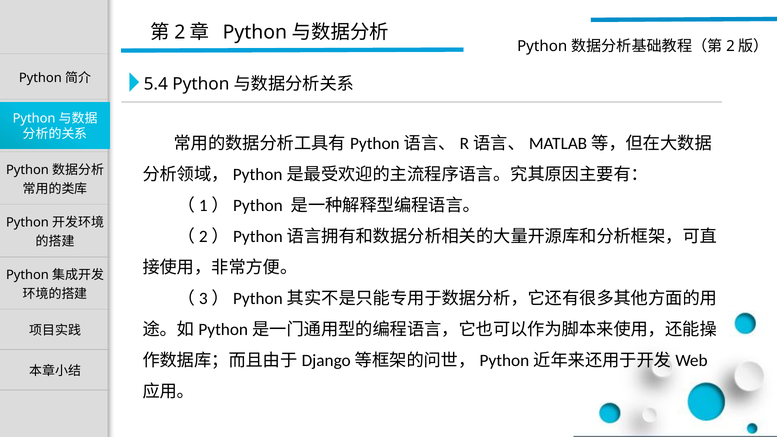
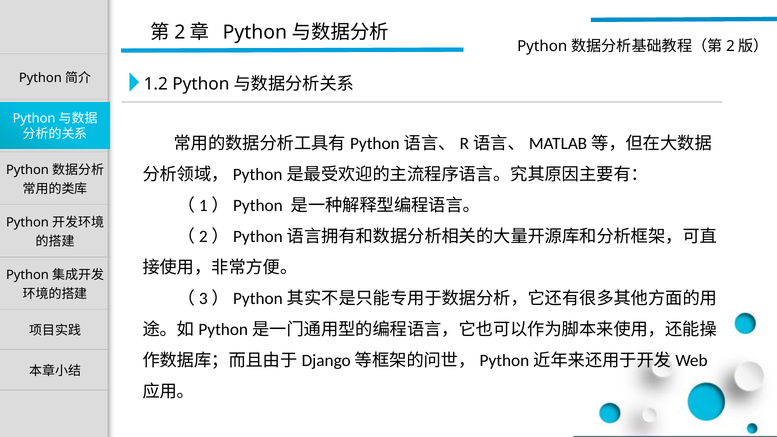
5.4: 5.4 -> 1.2
